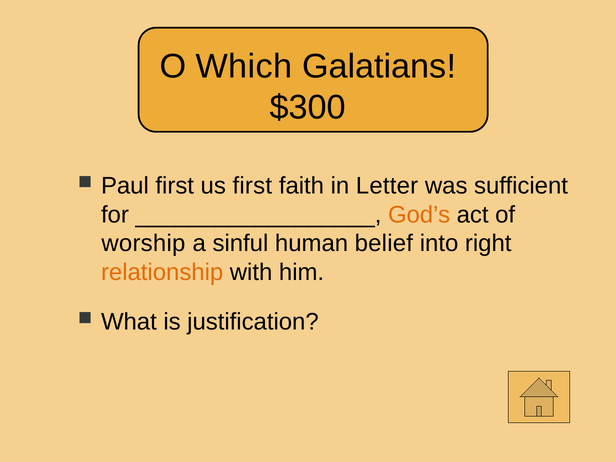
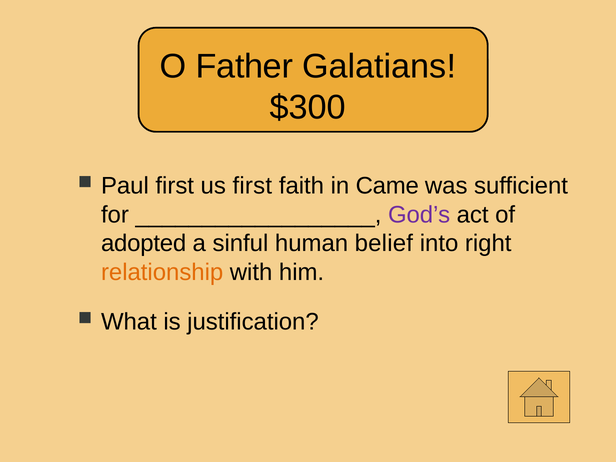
Which: Which -> Father
Letter: Letter -> Came
God’s colour: orange -> purple
worship: worship -> adopted
